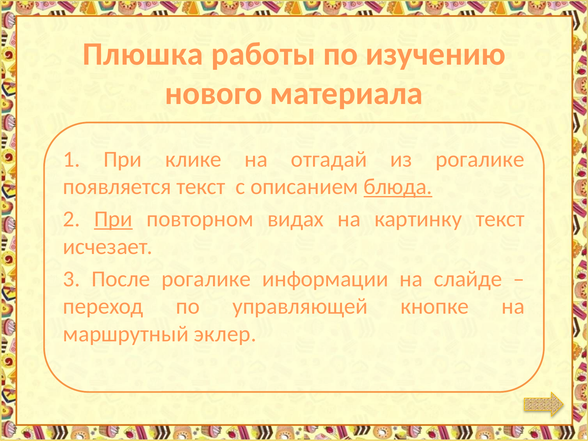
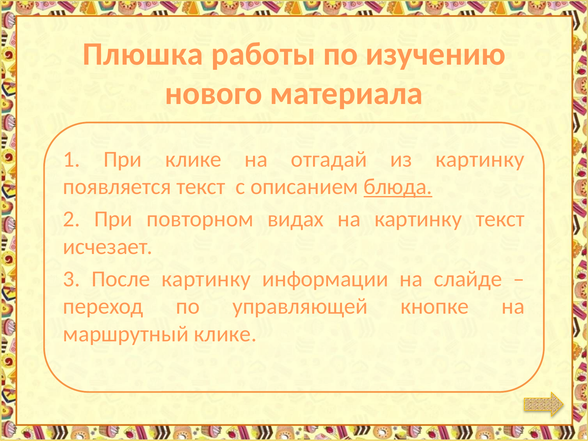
из рогалике: рогалике -> картинку
При at (113, 219) underline: present -> none
После рогалике: рогалике -> картинку
маршрутный эклер: эклер -> клике
